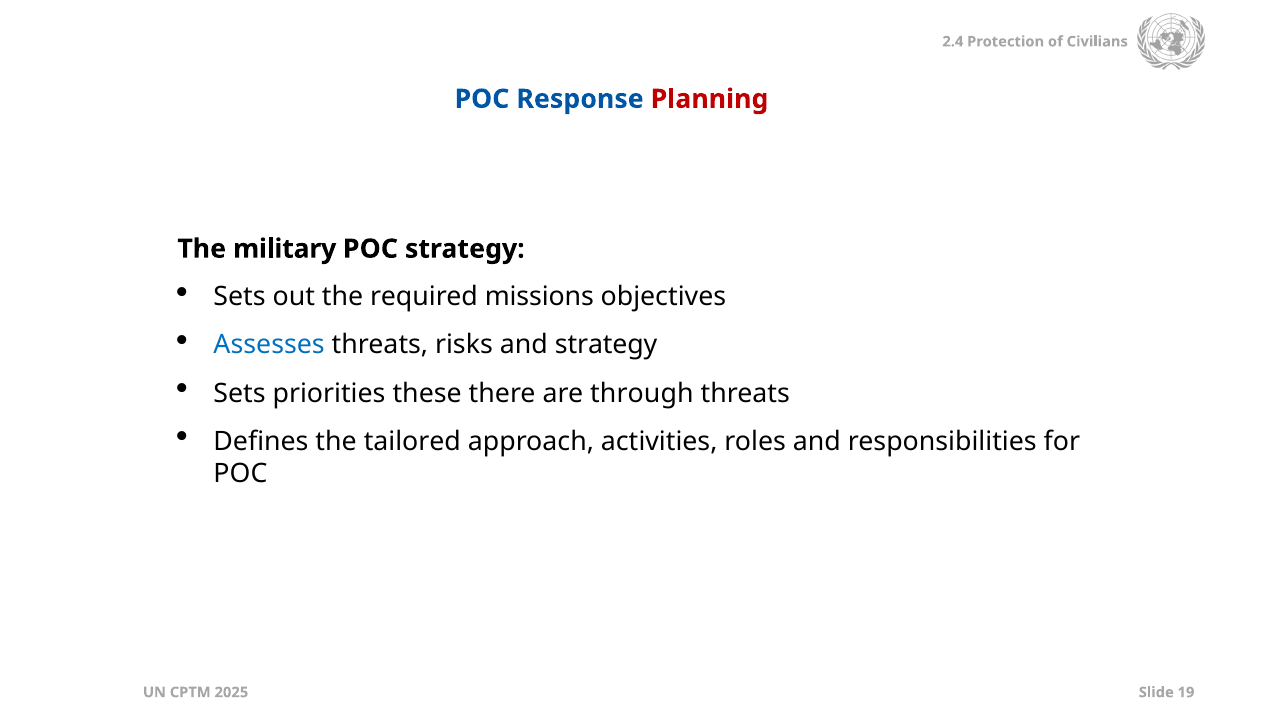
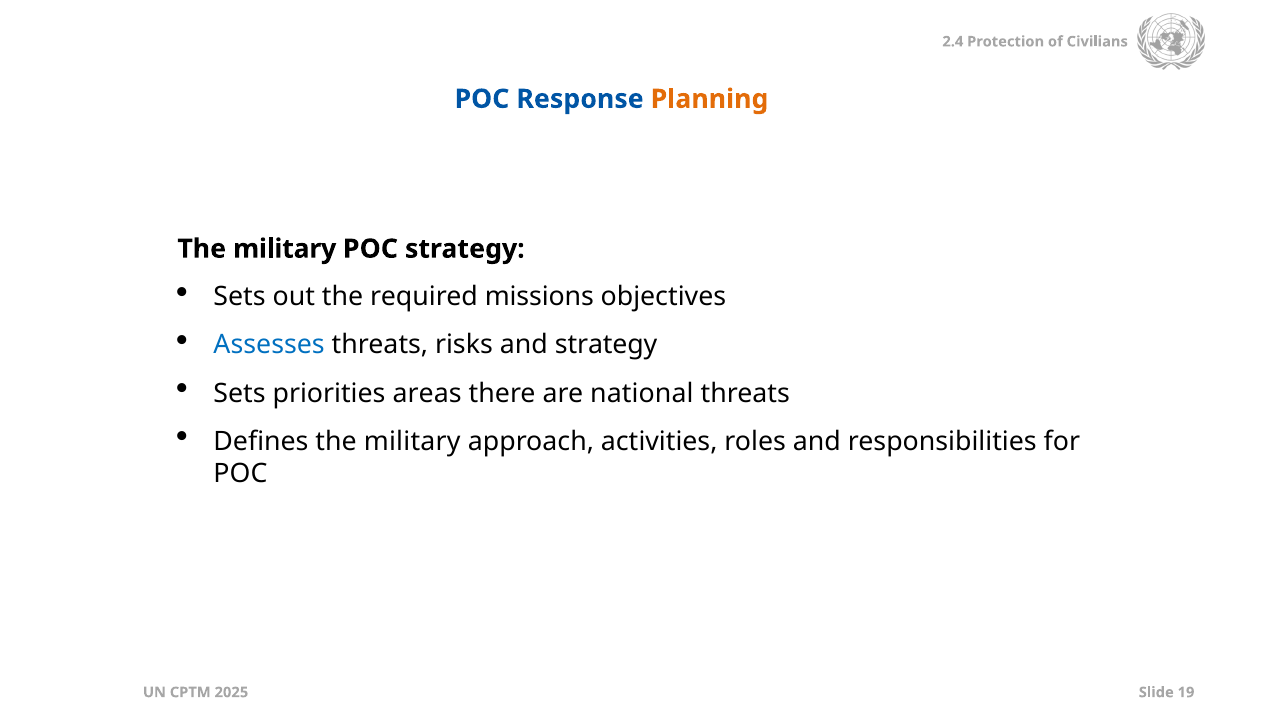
Planning colour: red -> orange
these: these -> areas
through: through -> national
Defines the tailored: tailored -> military
